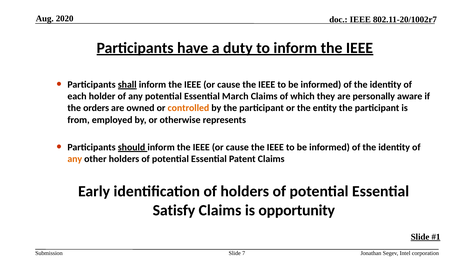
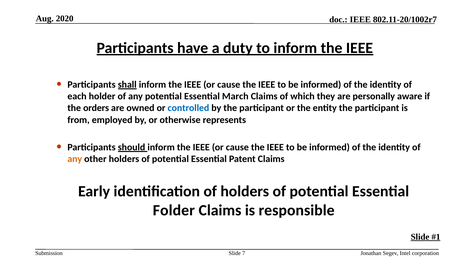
controlled colour: orange -> blue
Satisfy: Satisfy -> Folder
opportunity: opportunity -> responsible
